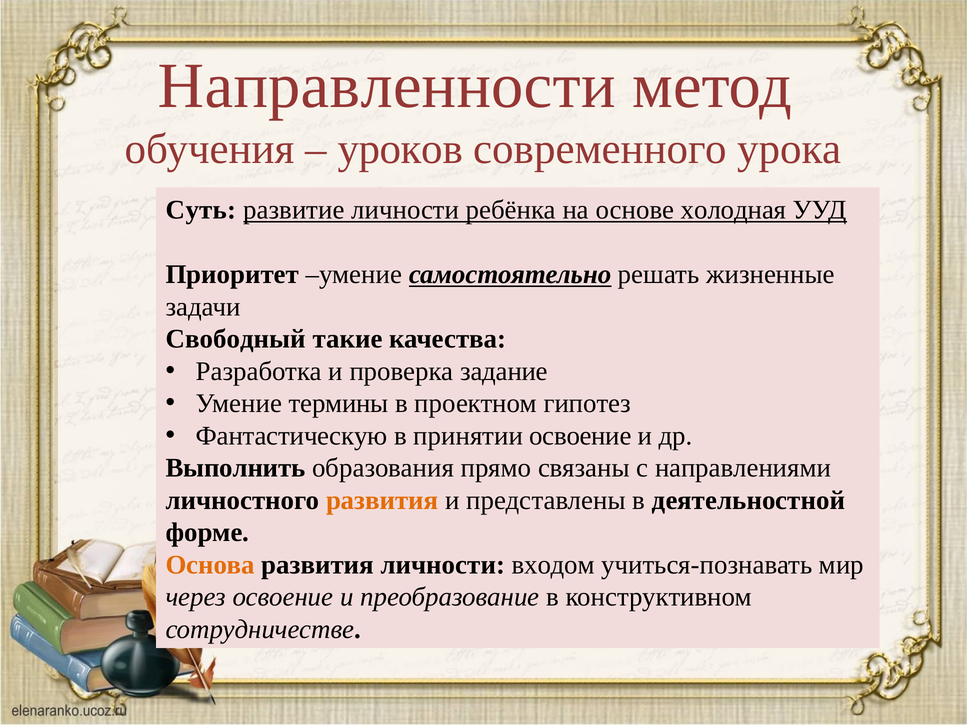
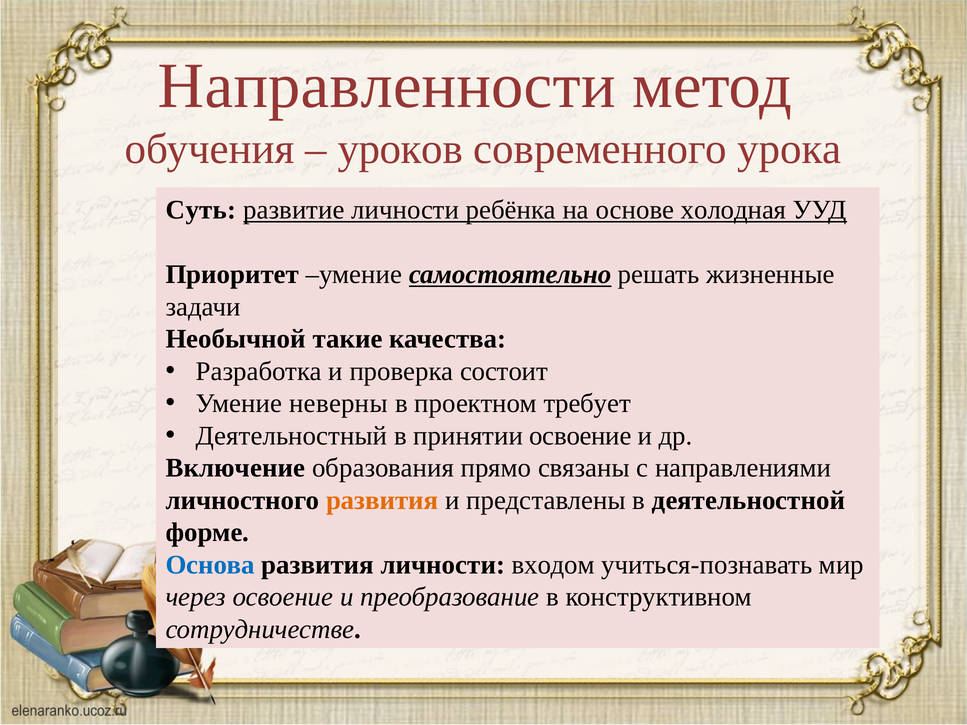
Свободный: Свободный -> Необычной
задание: задание -> состоит
термины: термины -> неверны
гипотез: гипотез -> требует
Фантастическую: Фантастическую -> Деятельностный
Выполнить: Выполнить -> Включение
Основа colour: orange -> blue
